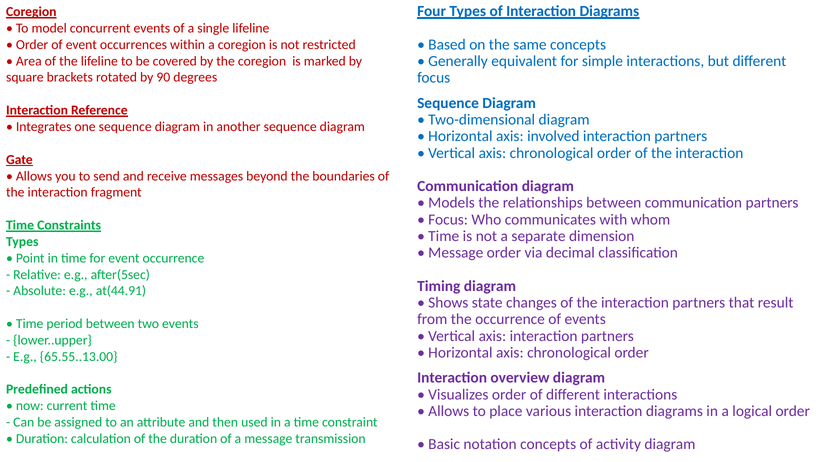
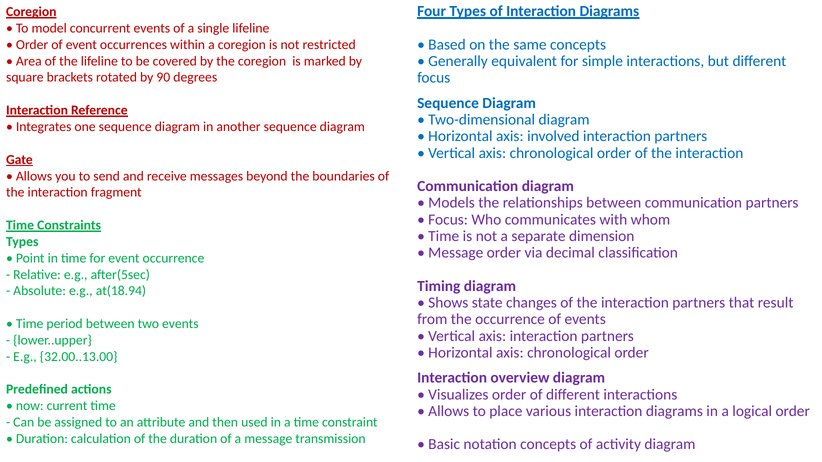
at(44.91: at(44.91 -> at(18.94
65.55..13.00: 65.55..13.00 -> 32.00..13.00
